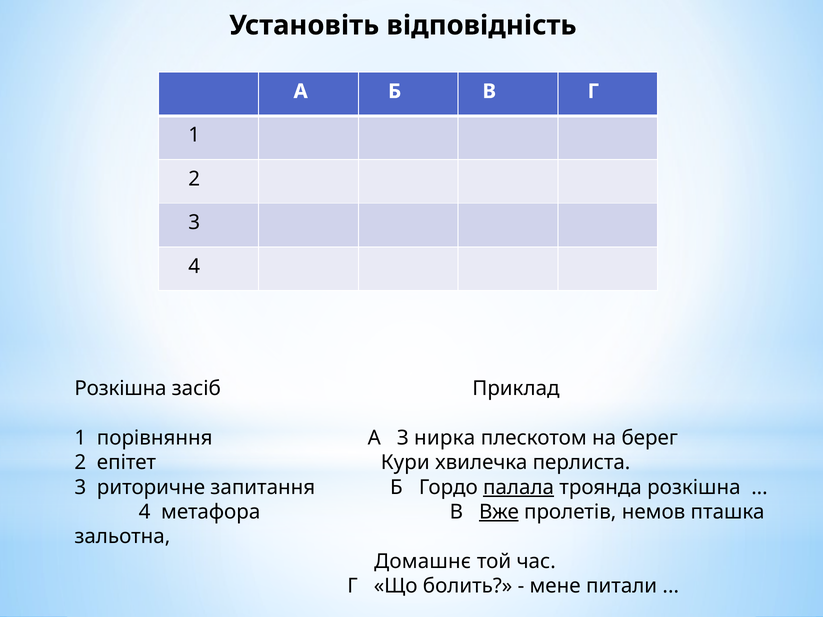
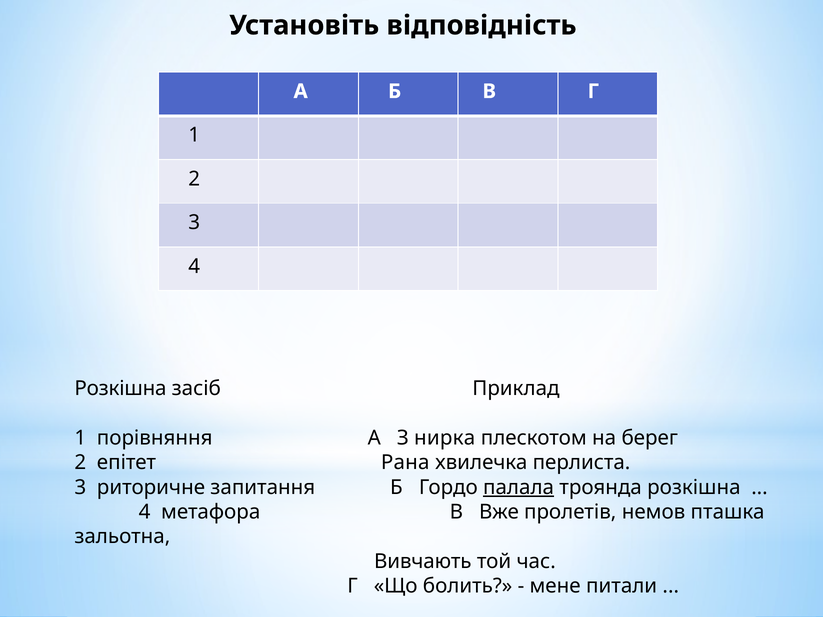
Кури: Кури -> Рана
Вже underline: present -> none
Домашнє: Домашнє -> Вивчають
